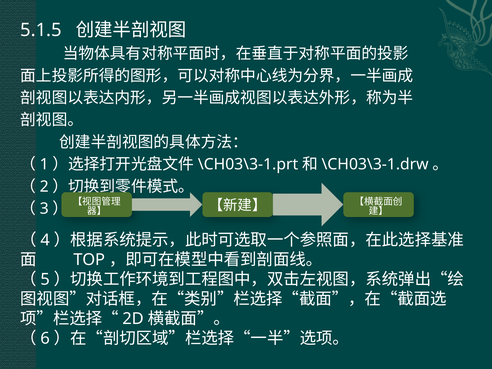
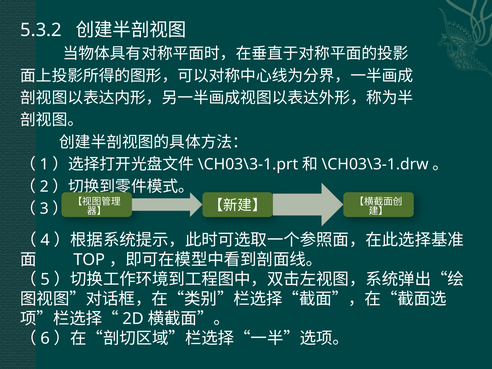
5.1.5: 5.1.5 -> 5.3.2
